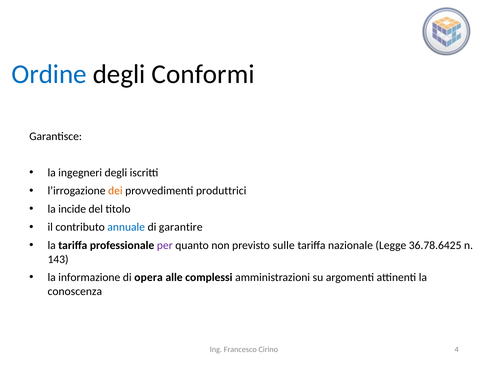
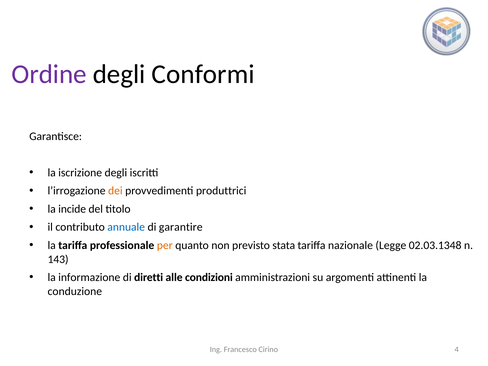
Ordine colour: blue -> purple
ingegneri: ingegneri -> iscrizione
per colour: purple -> orange
sulle: sulle -> stata
36.78.6425: 36.78.6425 -> 02.03.1348
opera: opera -> diretti
complessi: complessi -> condizioni
conoscenza: conoscenza -> conduzione
